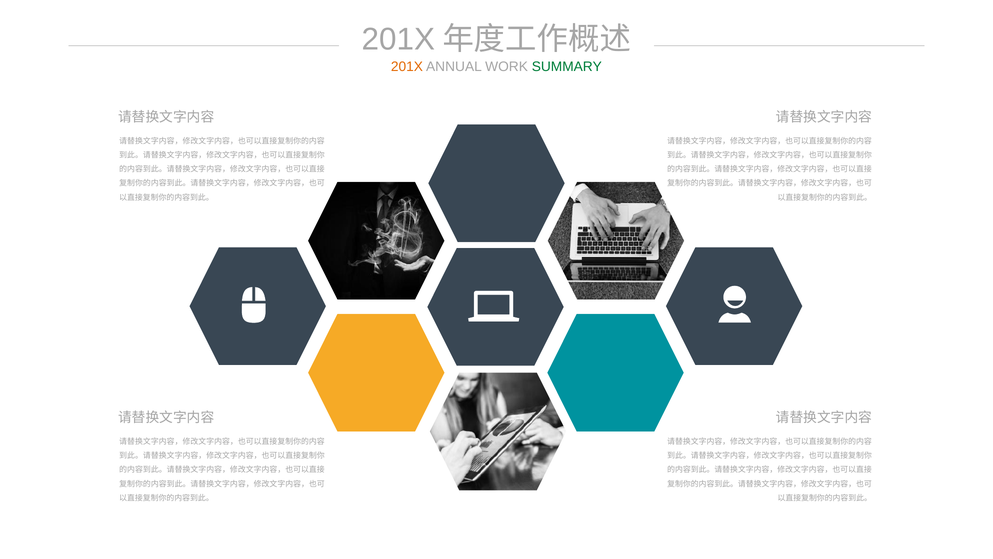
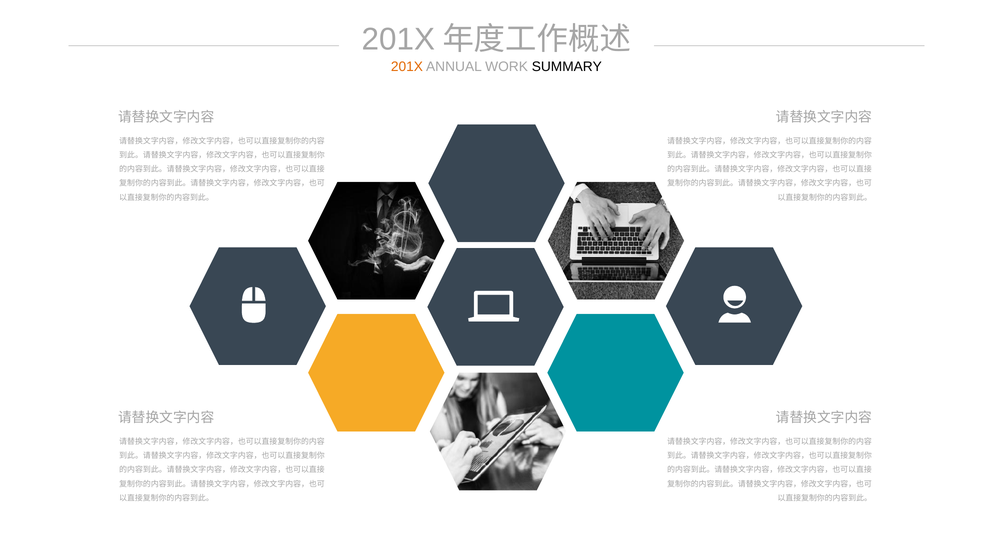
SUMMARY colour: green -> black
